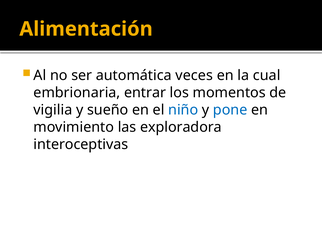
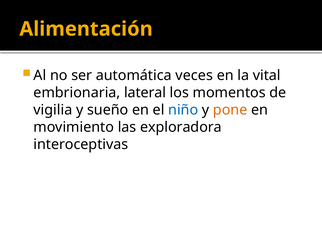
cual: cual -> vital
entrar: entrar -> lateral
pone colour: blue -> orange
